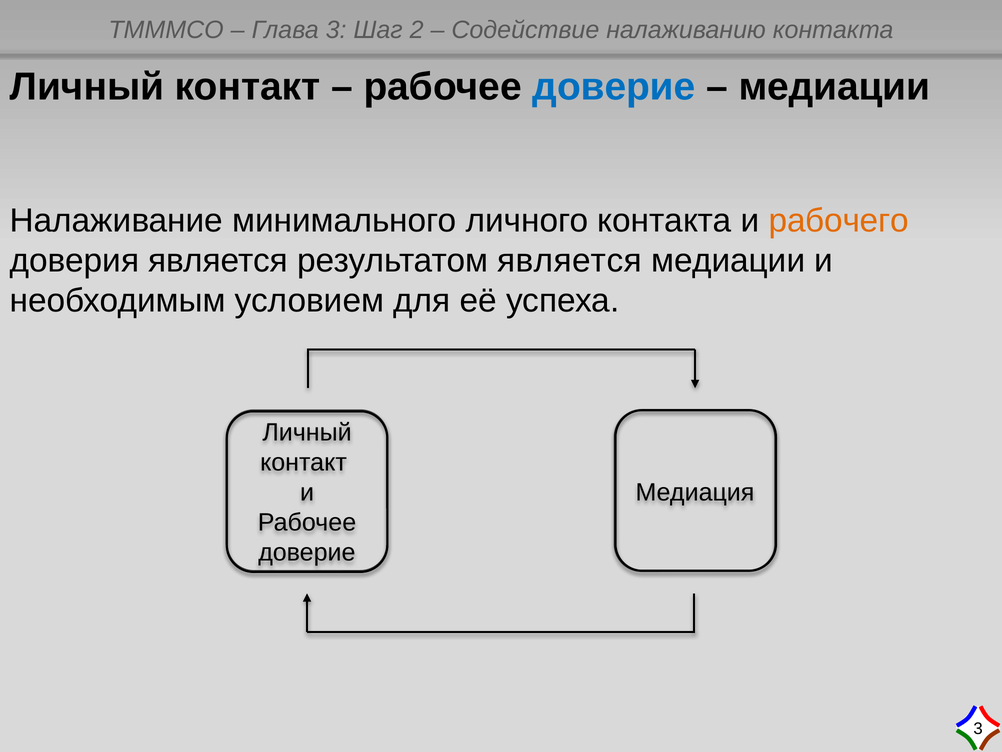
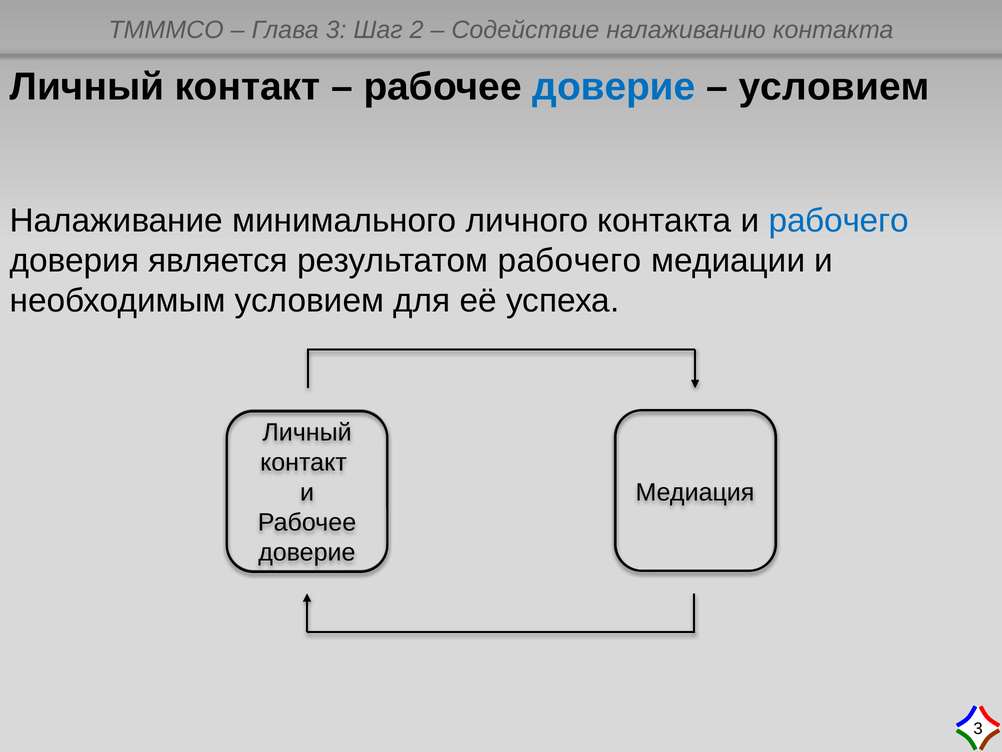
медиации at (834, 87): медиации -> условием
рабочего at (839, 220) colour: orange -> blue
результатом является: является -> рабочего
